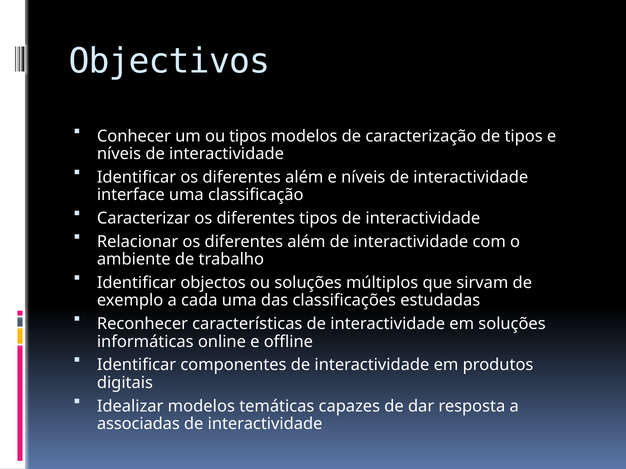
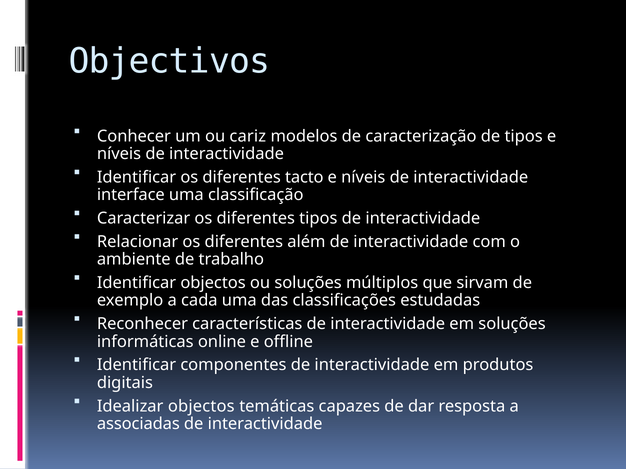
ou tipos: tipos -> cariz
Identificar os diferentes além: além -> tacto
Idealizar modelos: modelos -> objectos
